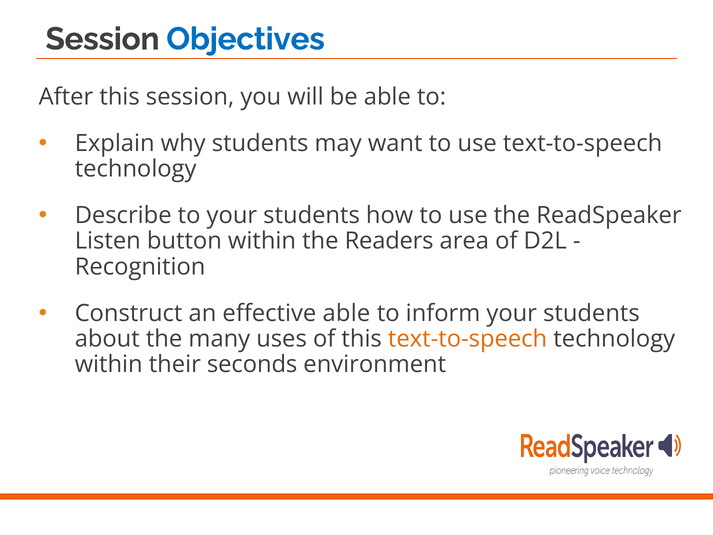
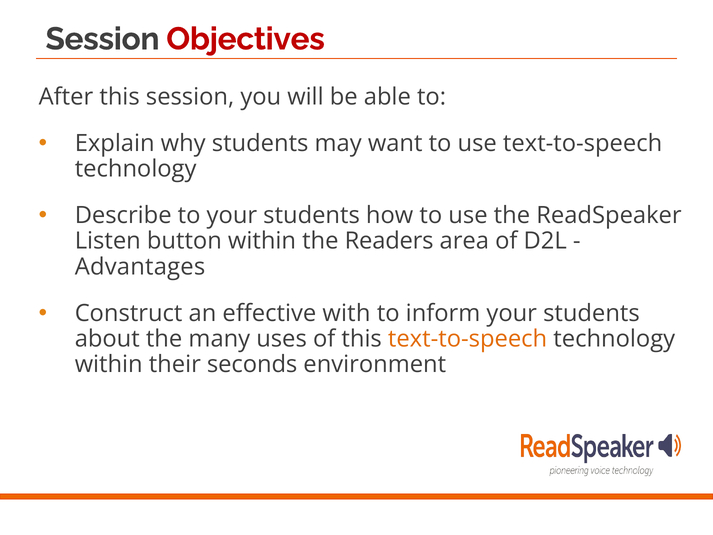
Objectives colour: blue -> red
Recognition: Recognition -> Advantages
effective able: able -> with
